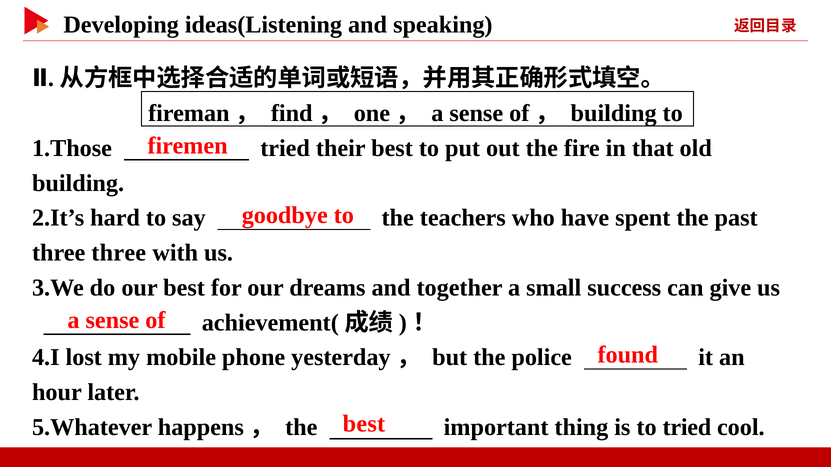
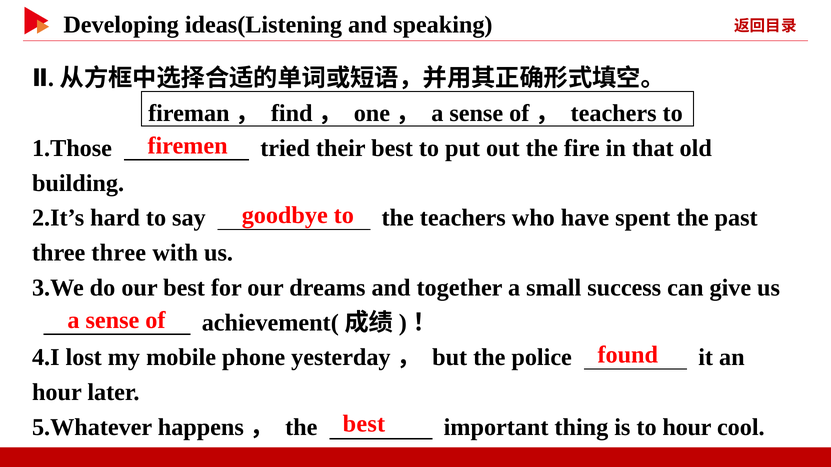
building at (614, 113): building -> teachers
to tried: tried -> hour
